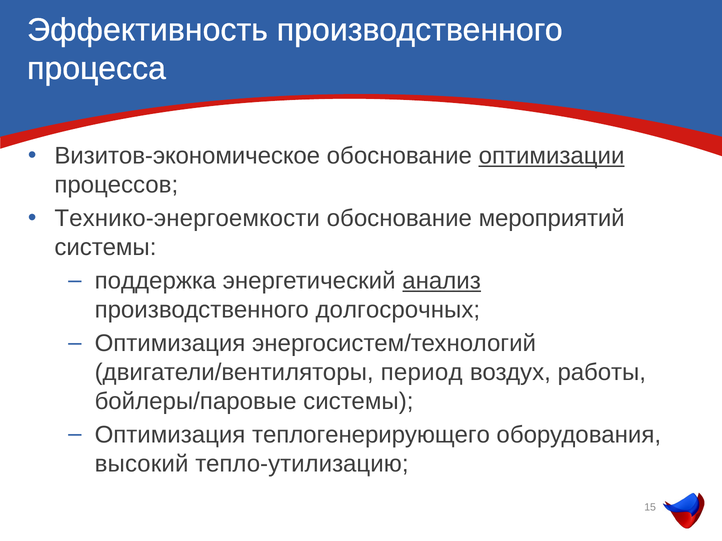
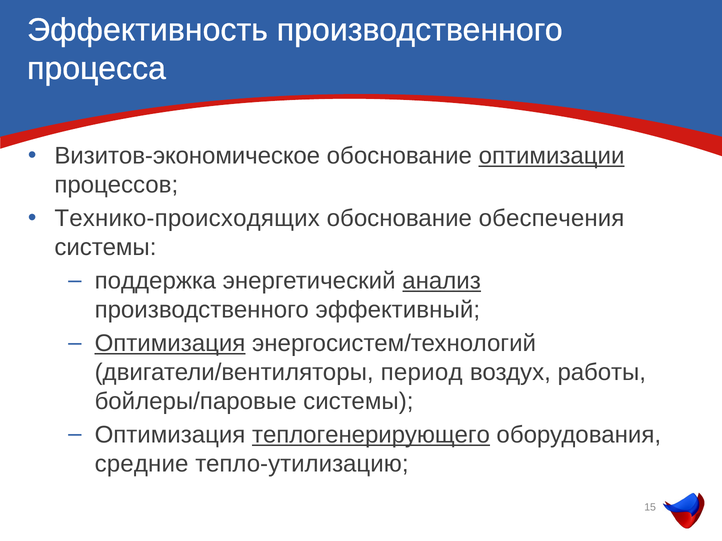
Технико-энергоемкости: Технико-энергоемкости -> Технико-происходящих
мероприятий: мероприятий -> обеспечения
долгосрочных: долгосрочных -> эффективный
Оптимизация at (170, 344) underline: none -> present
теплогенерирующего underline: none -> present
высокий: высокий -> средние
